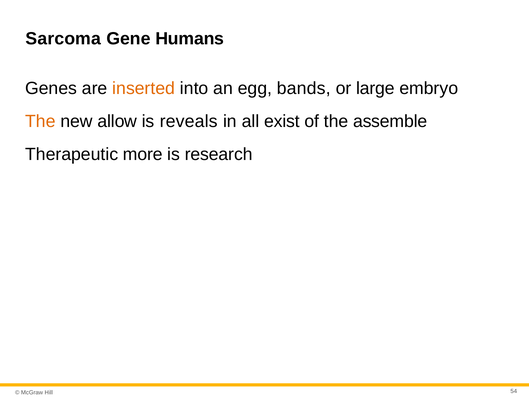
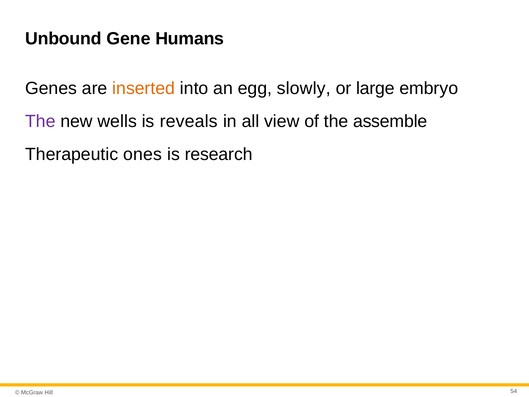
Sarcoma: Sarcoma -> Unbound
bands: bands -> slowly
The at (40, 121) colour: orange -> purple
allow: allow -> wells
exist: exist -> view
more: more -> ones
